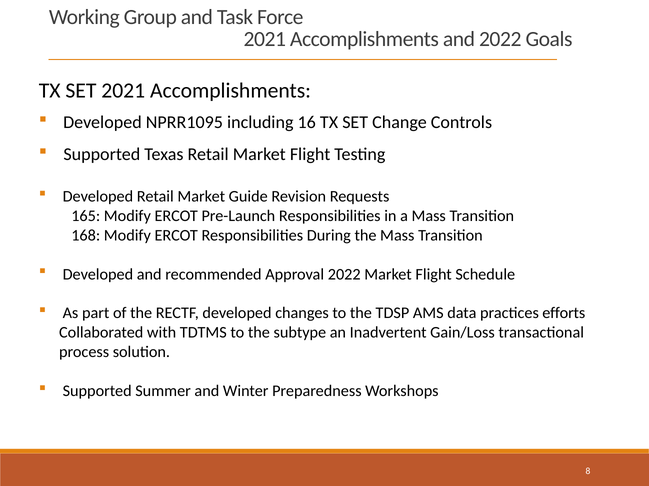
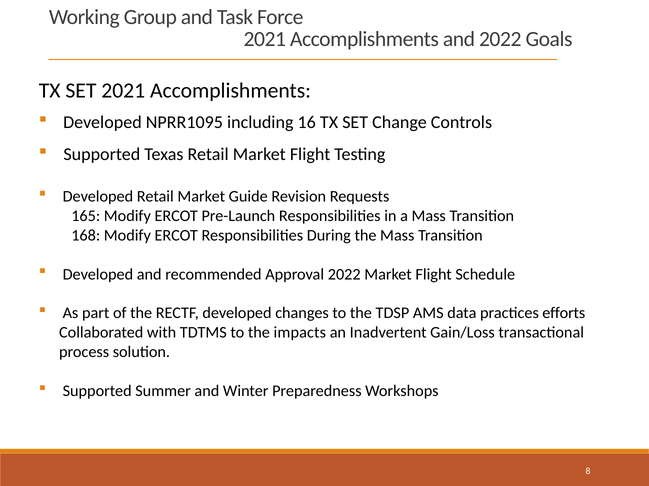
subtype: subtype -> impacts
